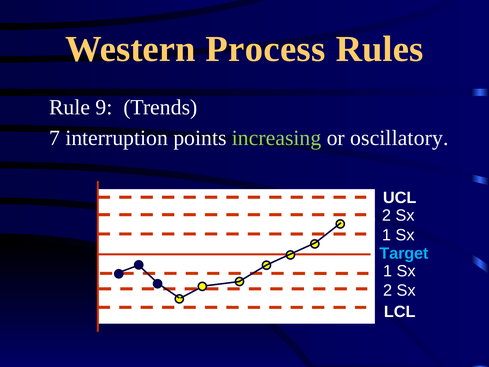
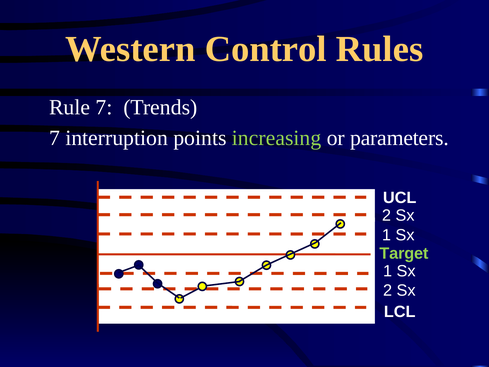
Process: Process -> Control
Rule 9: 9 -> 7
oscillatory: oscillatory -> parameters
Target colour: light blue -> light green
